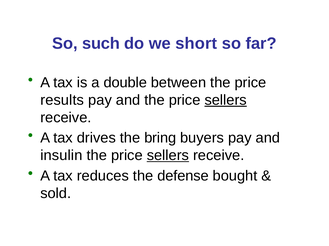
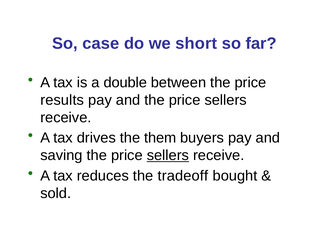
such: such -> case
sellers at (226, 100) underline: present -> none
bring: bring -> them
insulin: insulin -> saving
defense: defense -> tradeoff
